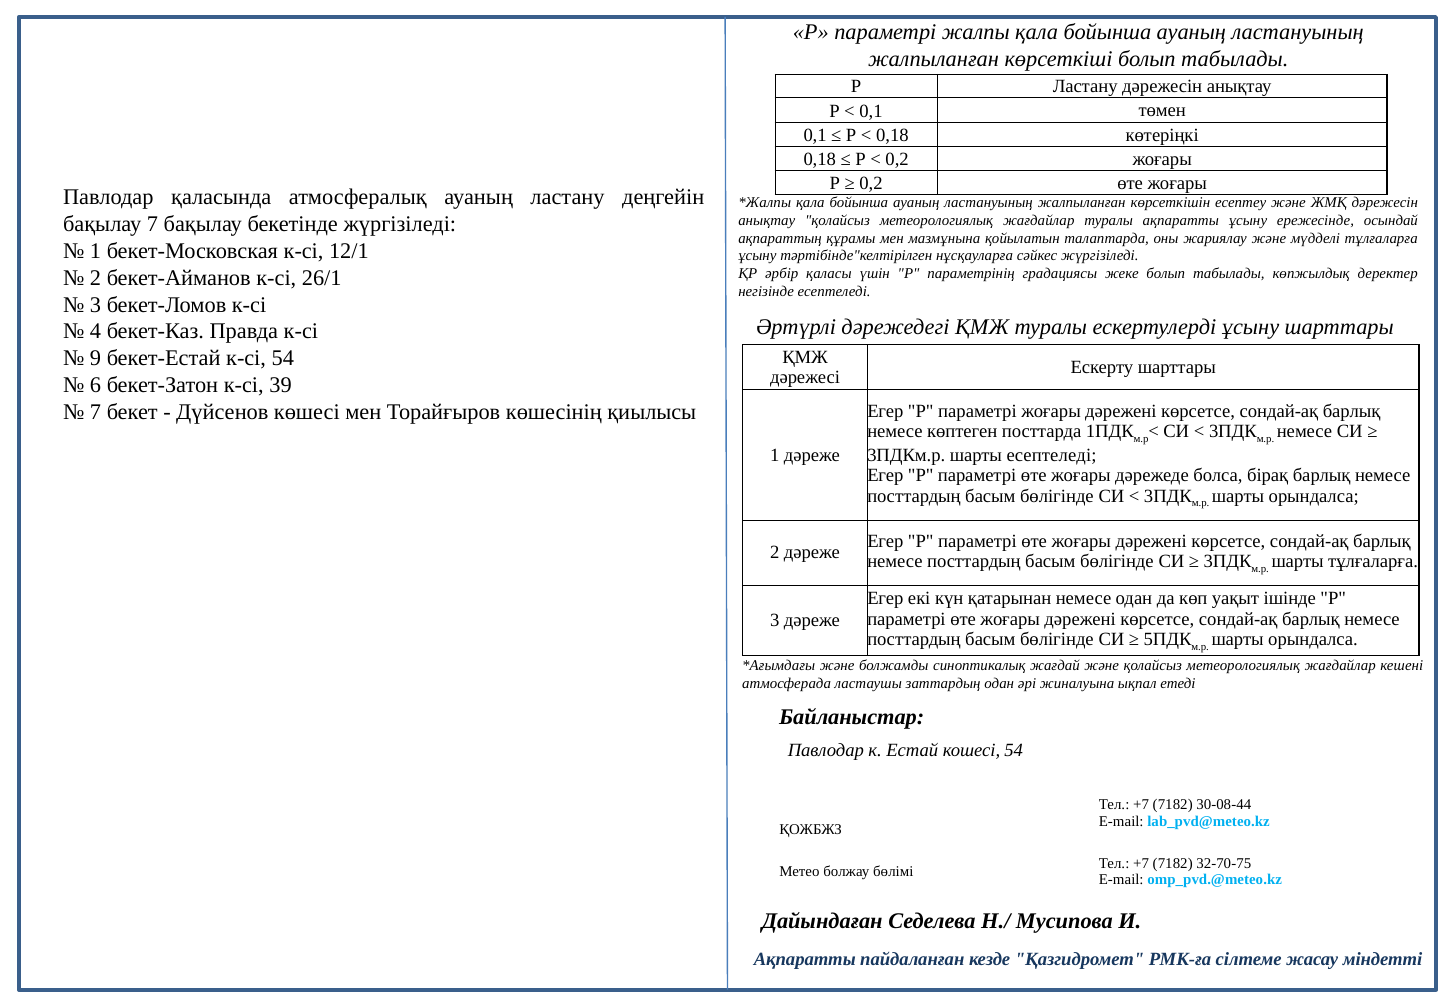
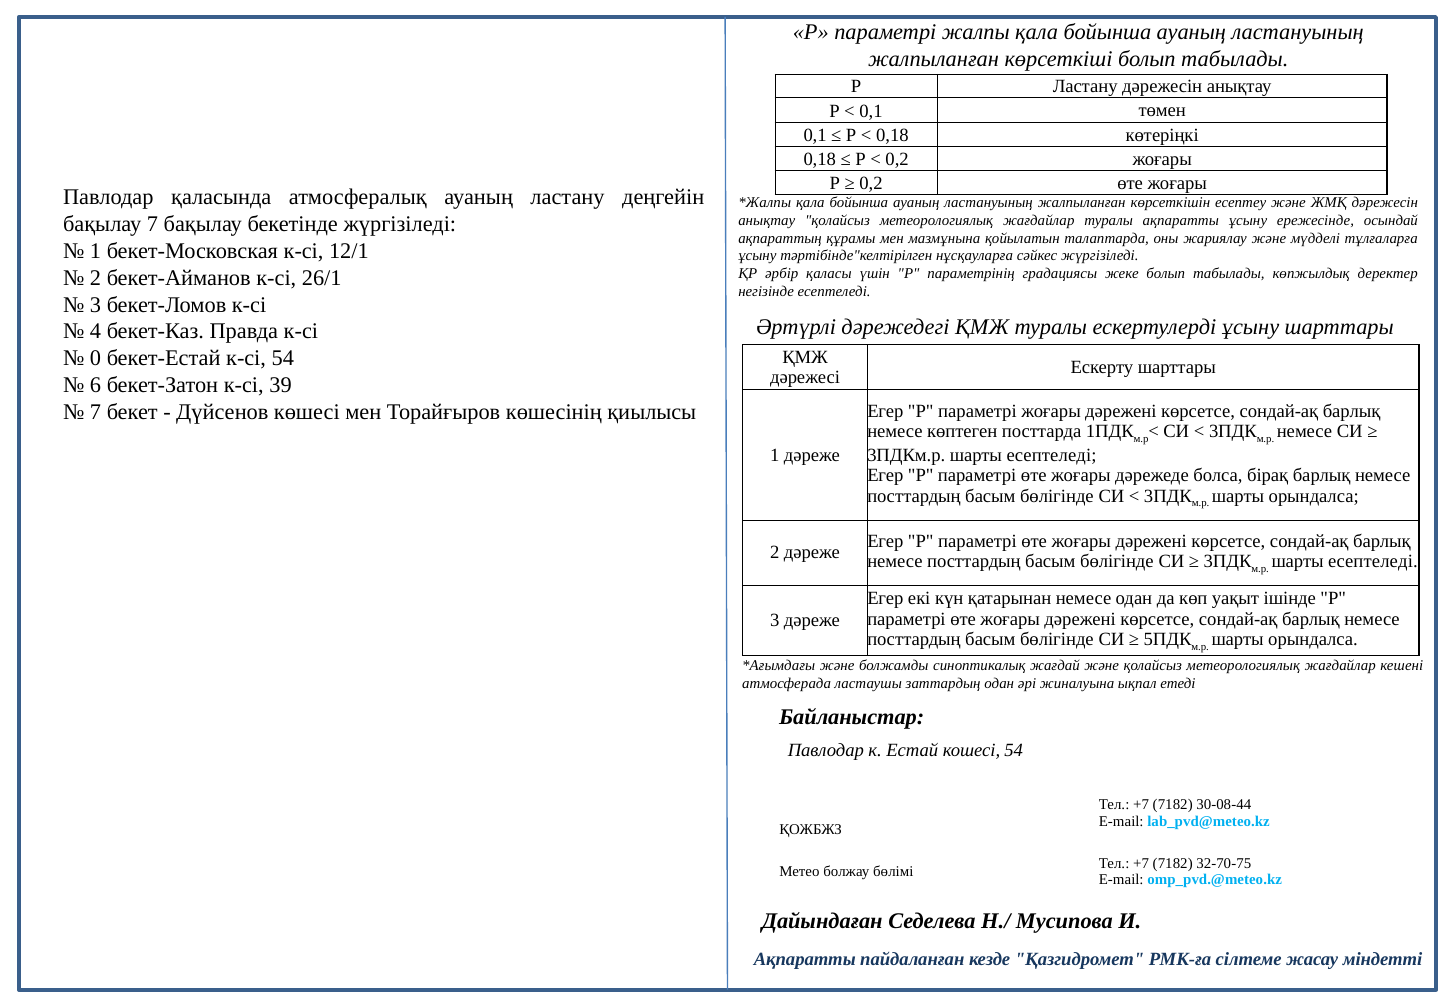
9: 9 -> 0
тұлғаларға at (1373, 562): тұлғаларға -> есептеледі
